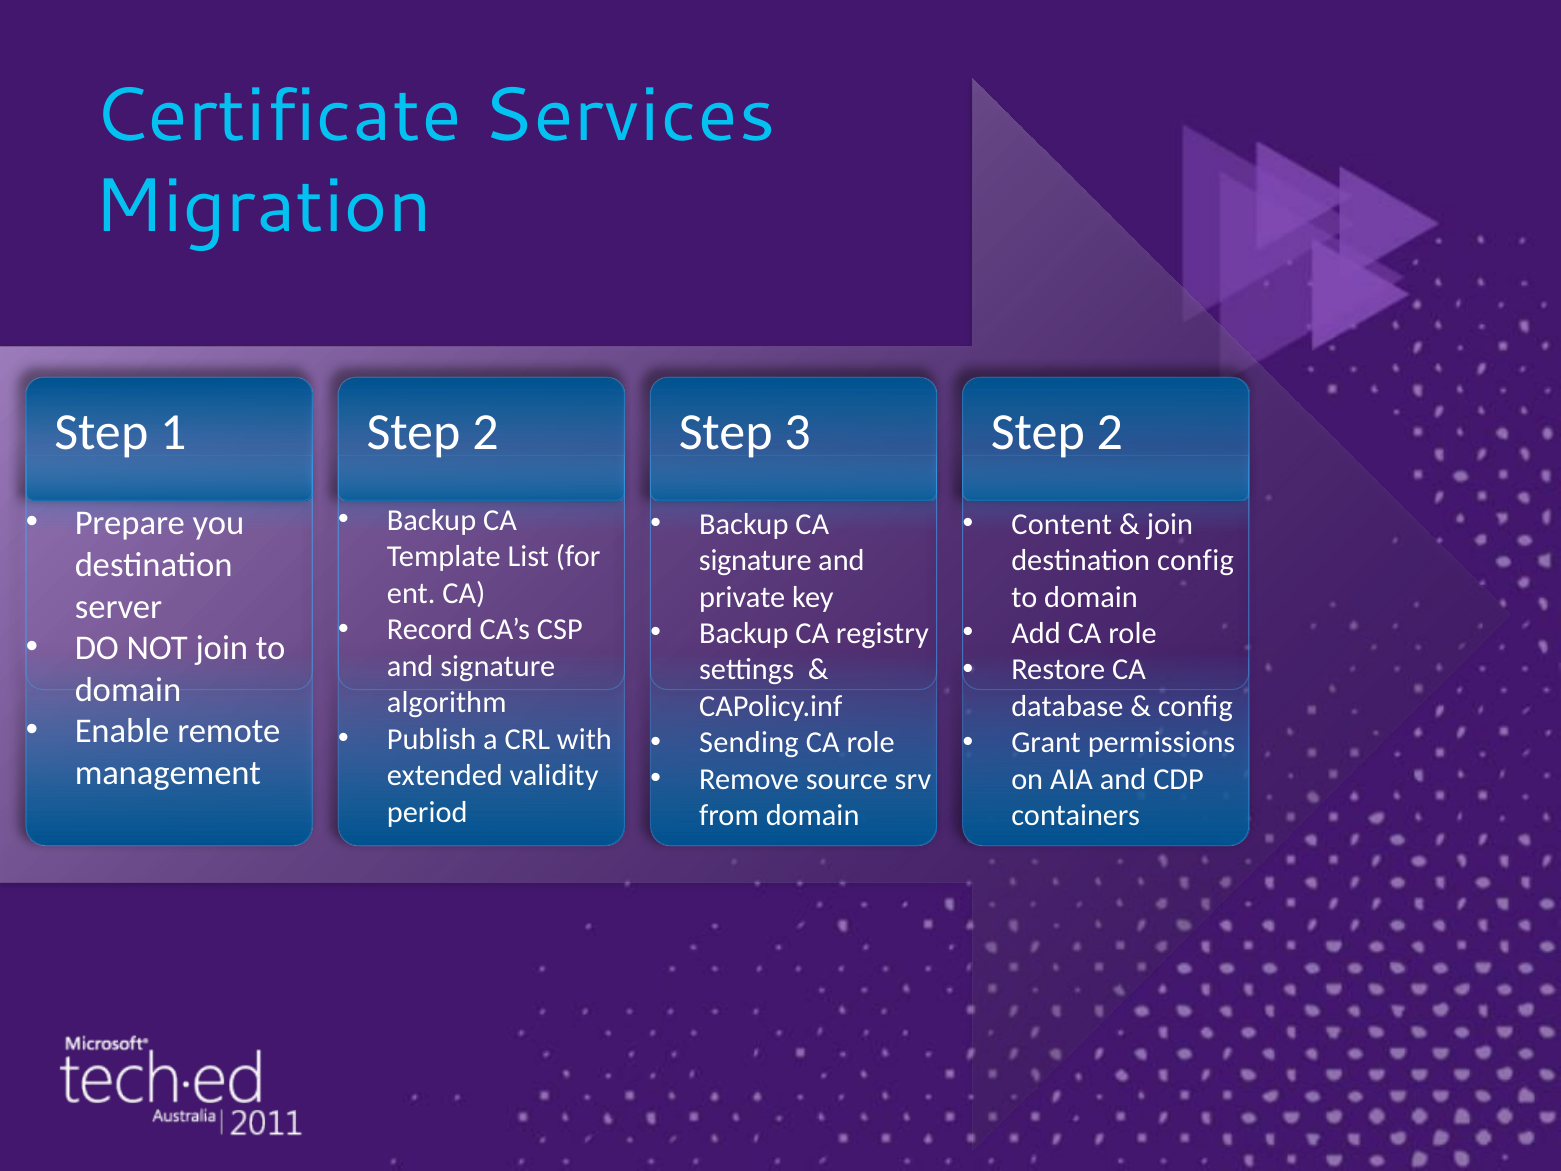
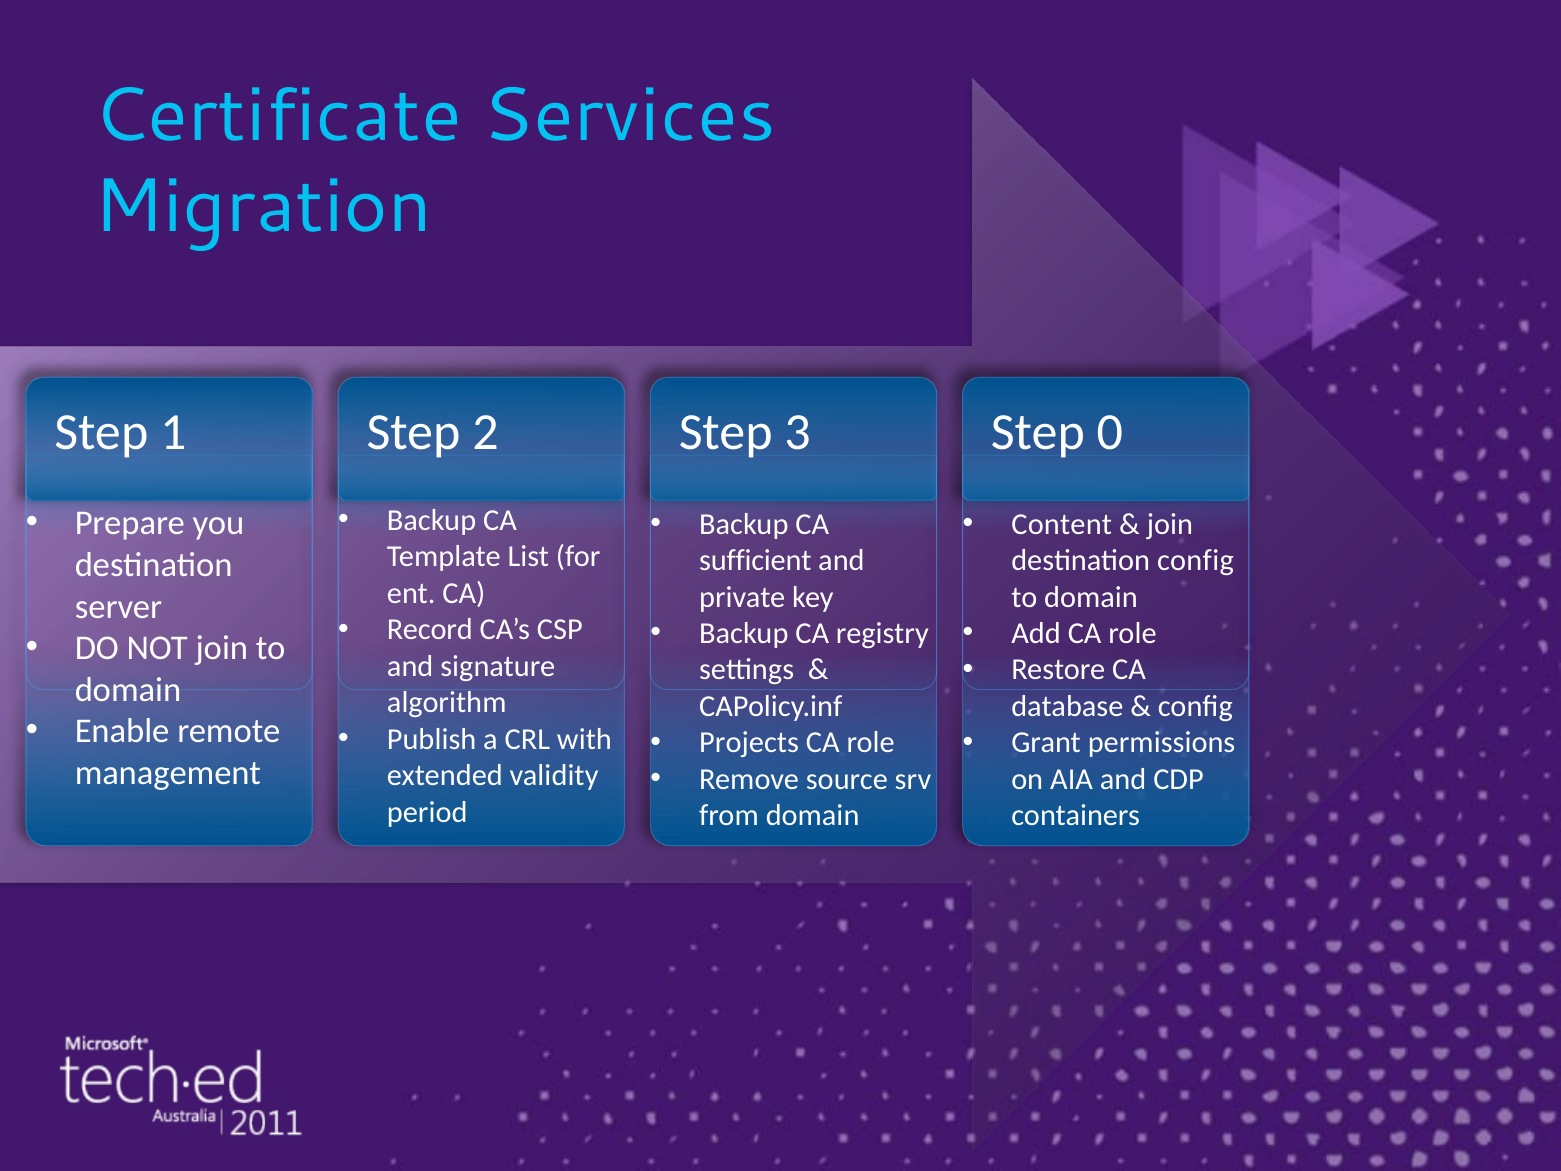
2 Step 2: 2 -> 0
signature at (755, 560): signature -> sufficient
Sending: Sending -> Projects
